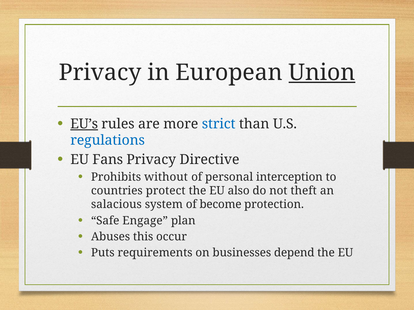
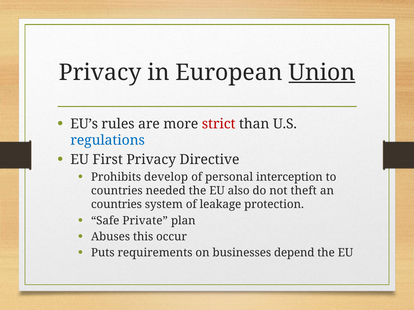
EU’s underline: present -> none
strict colour: blue -> red
Fans: Fans -> First
without: without -> develop
protect: protect -> needed
salacious at (116, 205): salacious -> countries
become: become -> leakage
Engage: Engage -> Private
